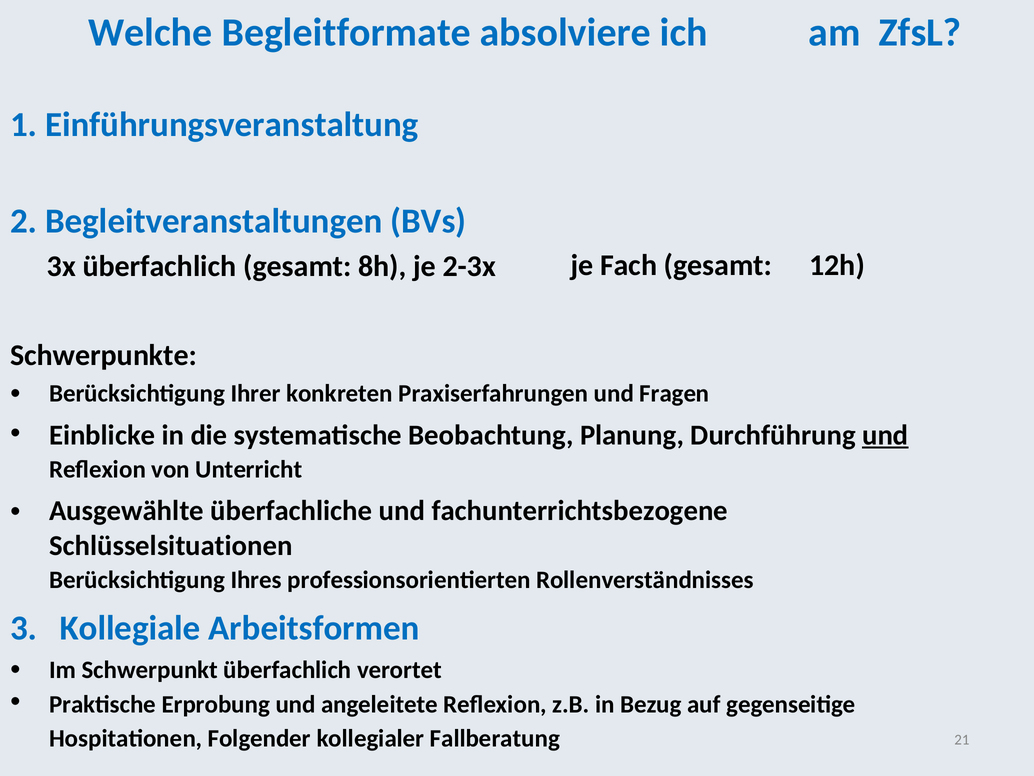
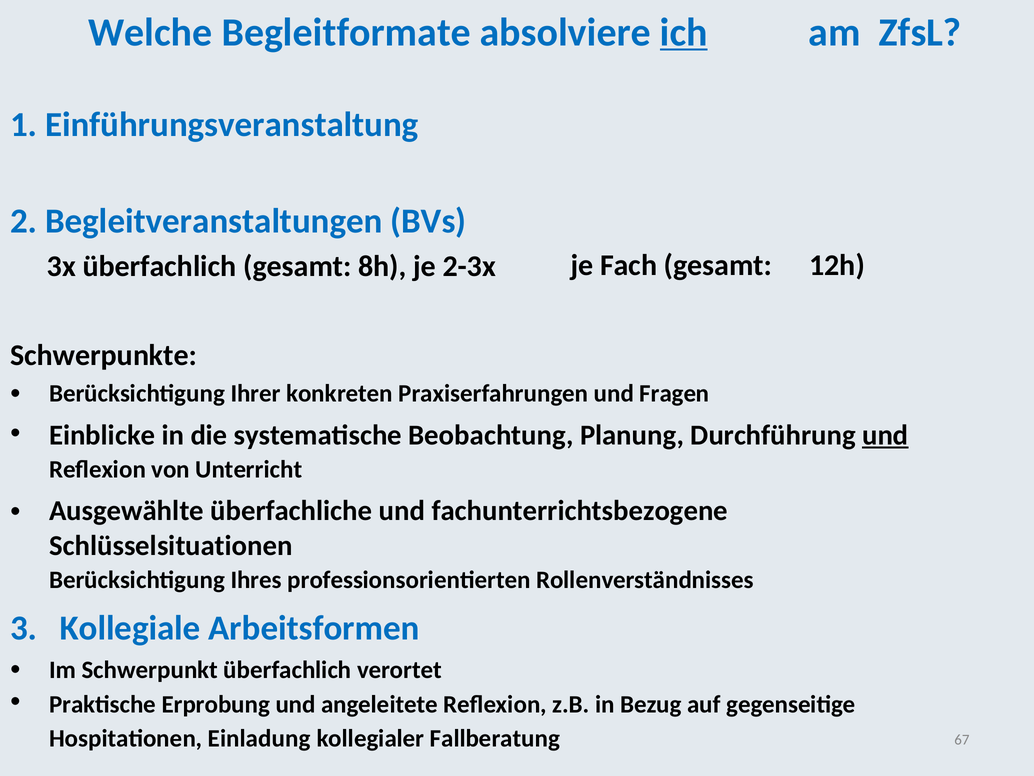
ich underline: none -> present
Folgender: Folgender -> Einladung
21: 21 -> 67
